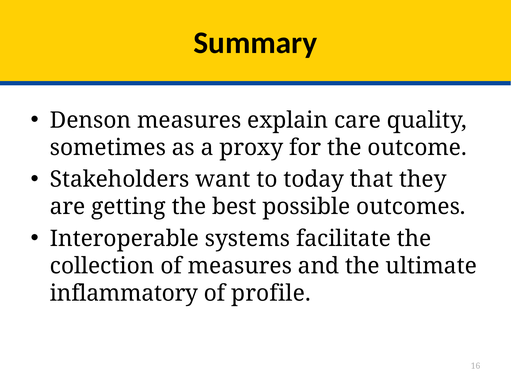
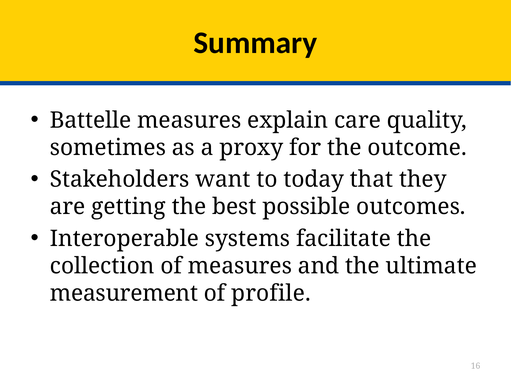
Denson: Denson -> Battelle
inflammatory: inflammatory -> measurement
